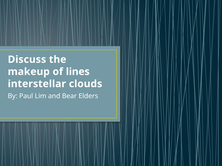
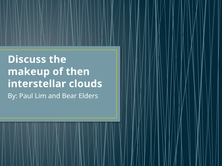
lines: lines -> then
